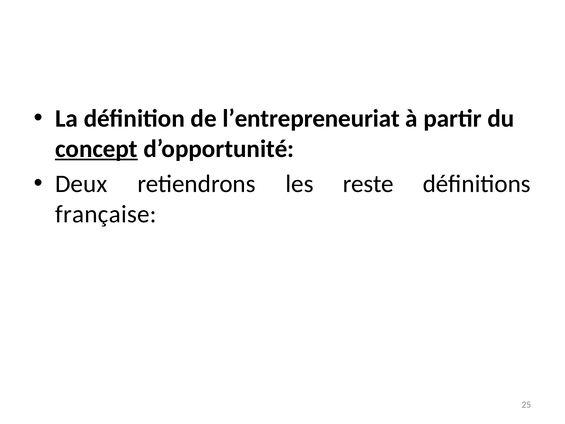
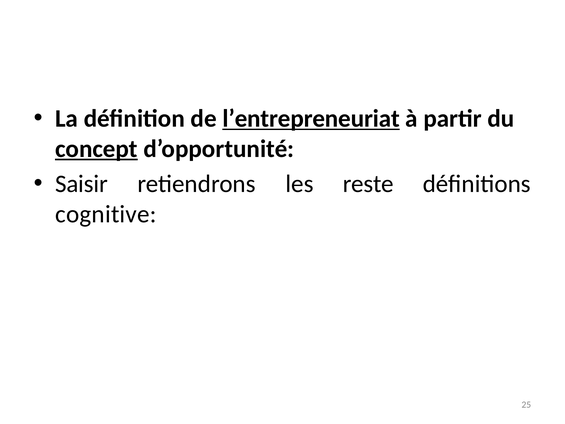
l’entrepreneuriat underline: none -> present
Deux: Deux -> Saisir
française: française -> cognitive
